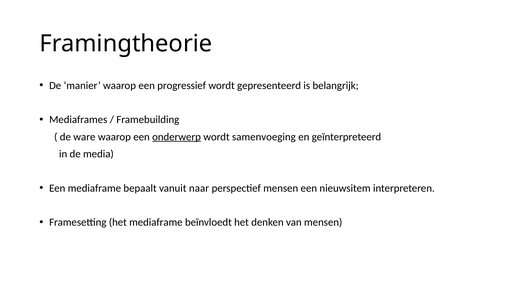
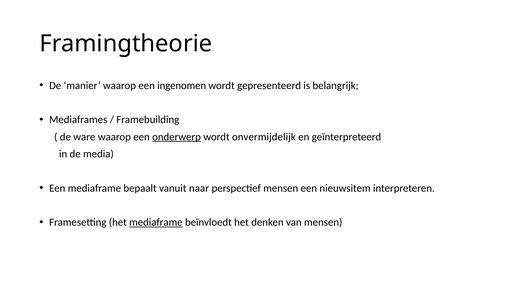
progressief: progressief -> ingenomen
samenvoeging: samenvoeging -> onvermijdelijk
mediaframe at (156, 222) underline: none -> present
